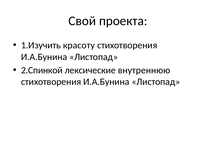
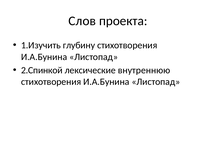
Свой: Свой -> Слов
красоту: красоту -> глубину
